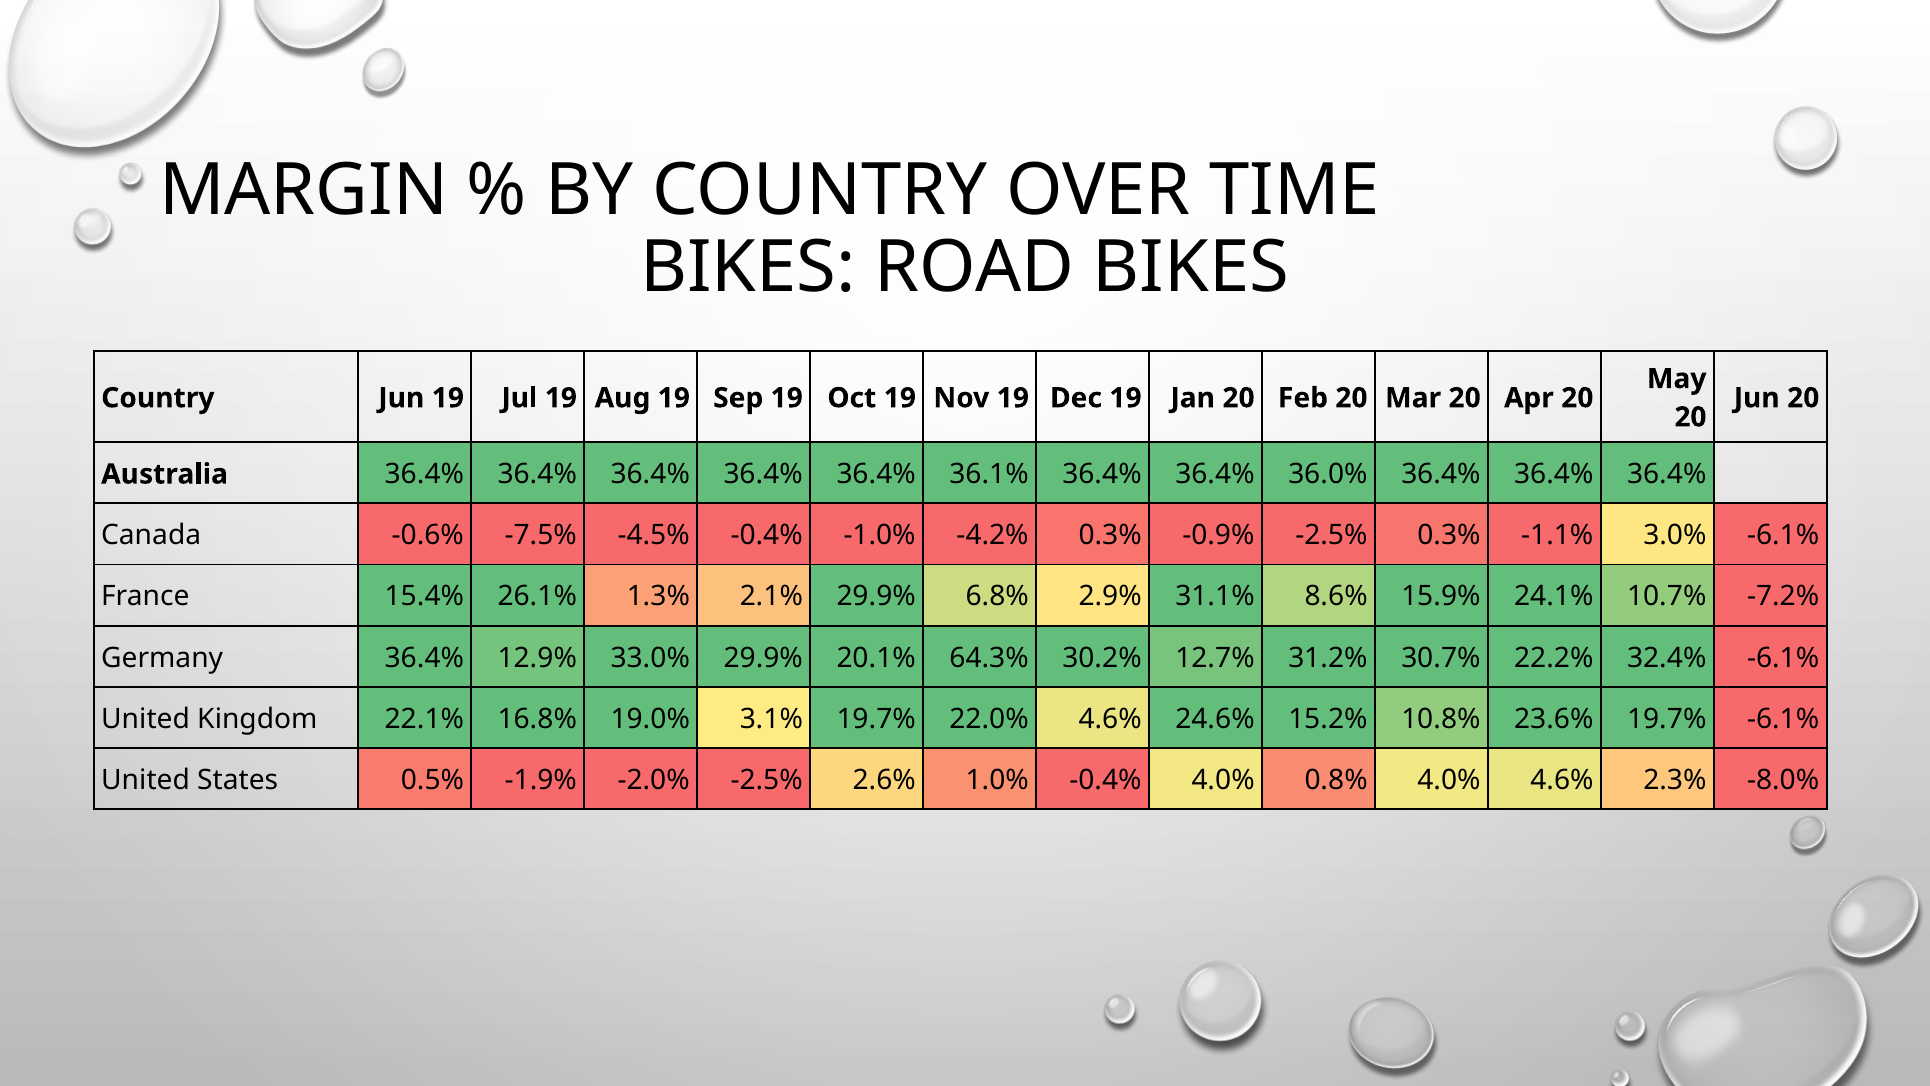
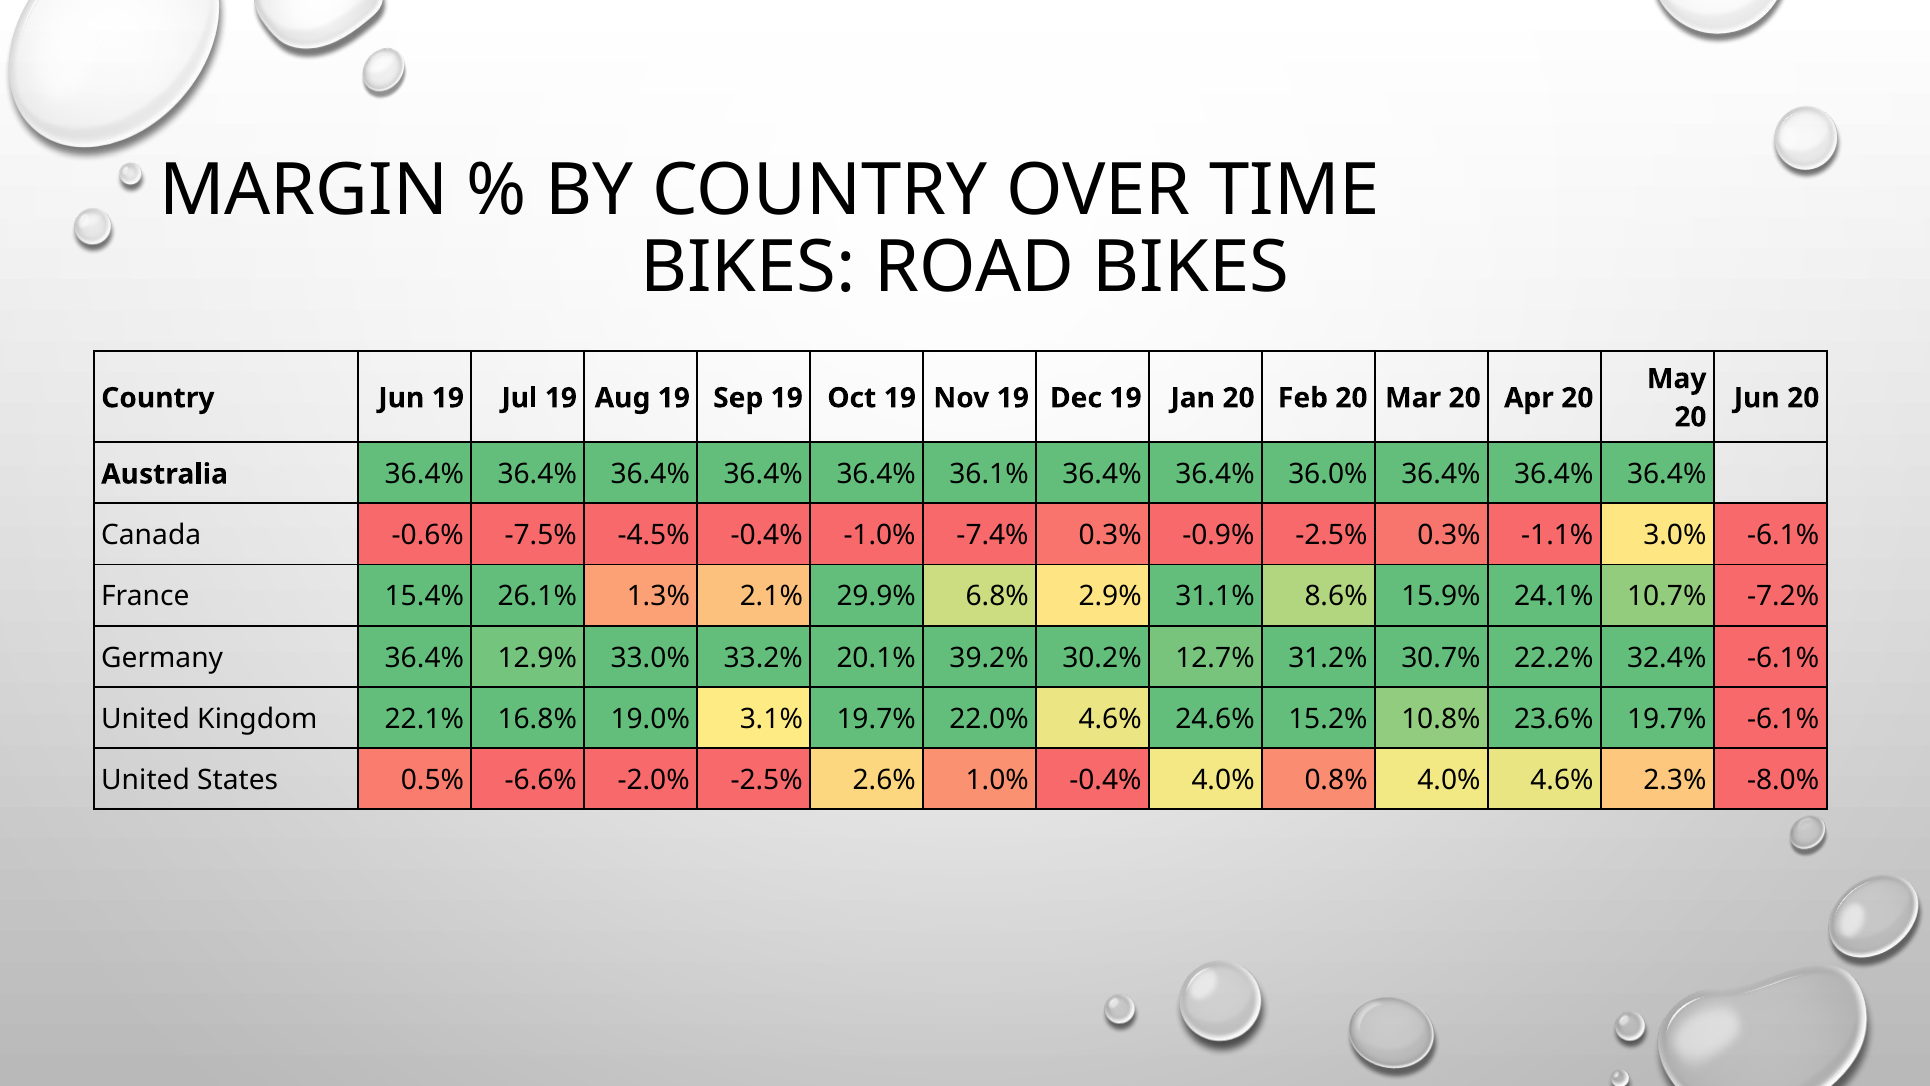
-4.2%: -4.2% -> -7.4%
33.0% 29.9%: 29.9% -> 33.2%
64.3%: 64.3% -> 39.2%
-1.9%: -1.9% -> -6.6%
